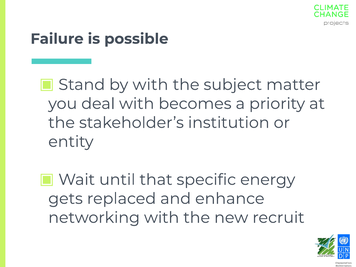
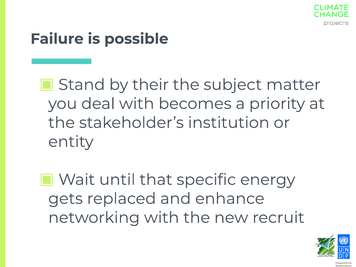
by with: with -> their
